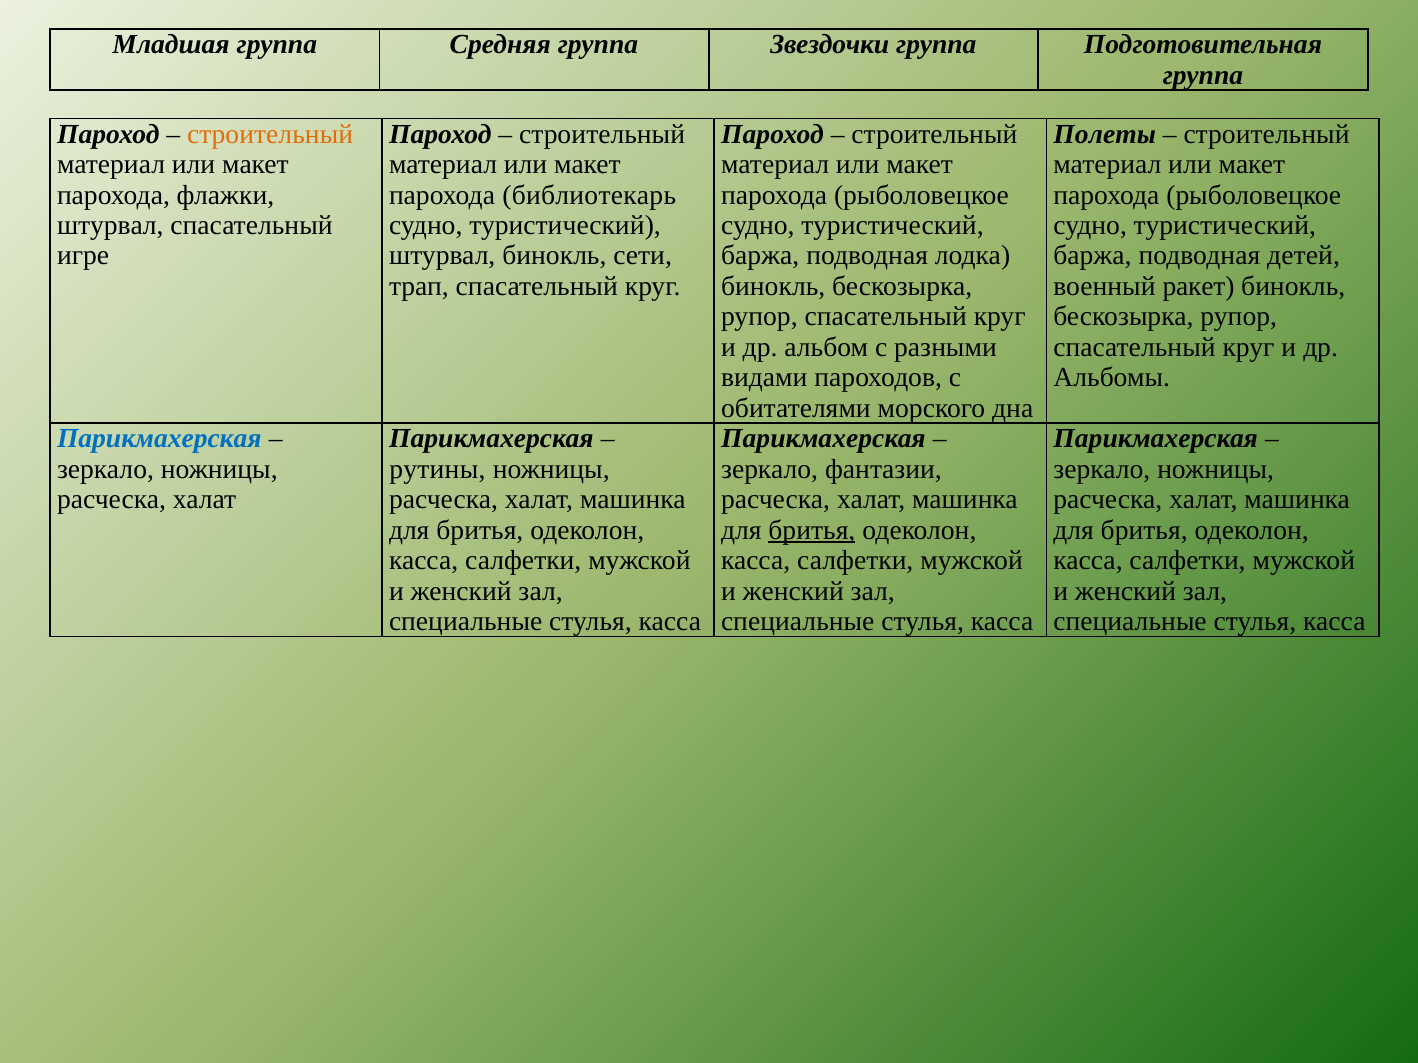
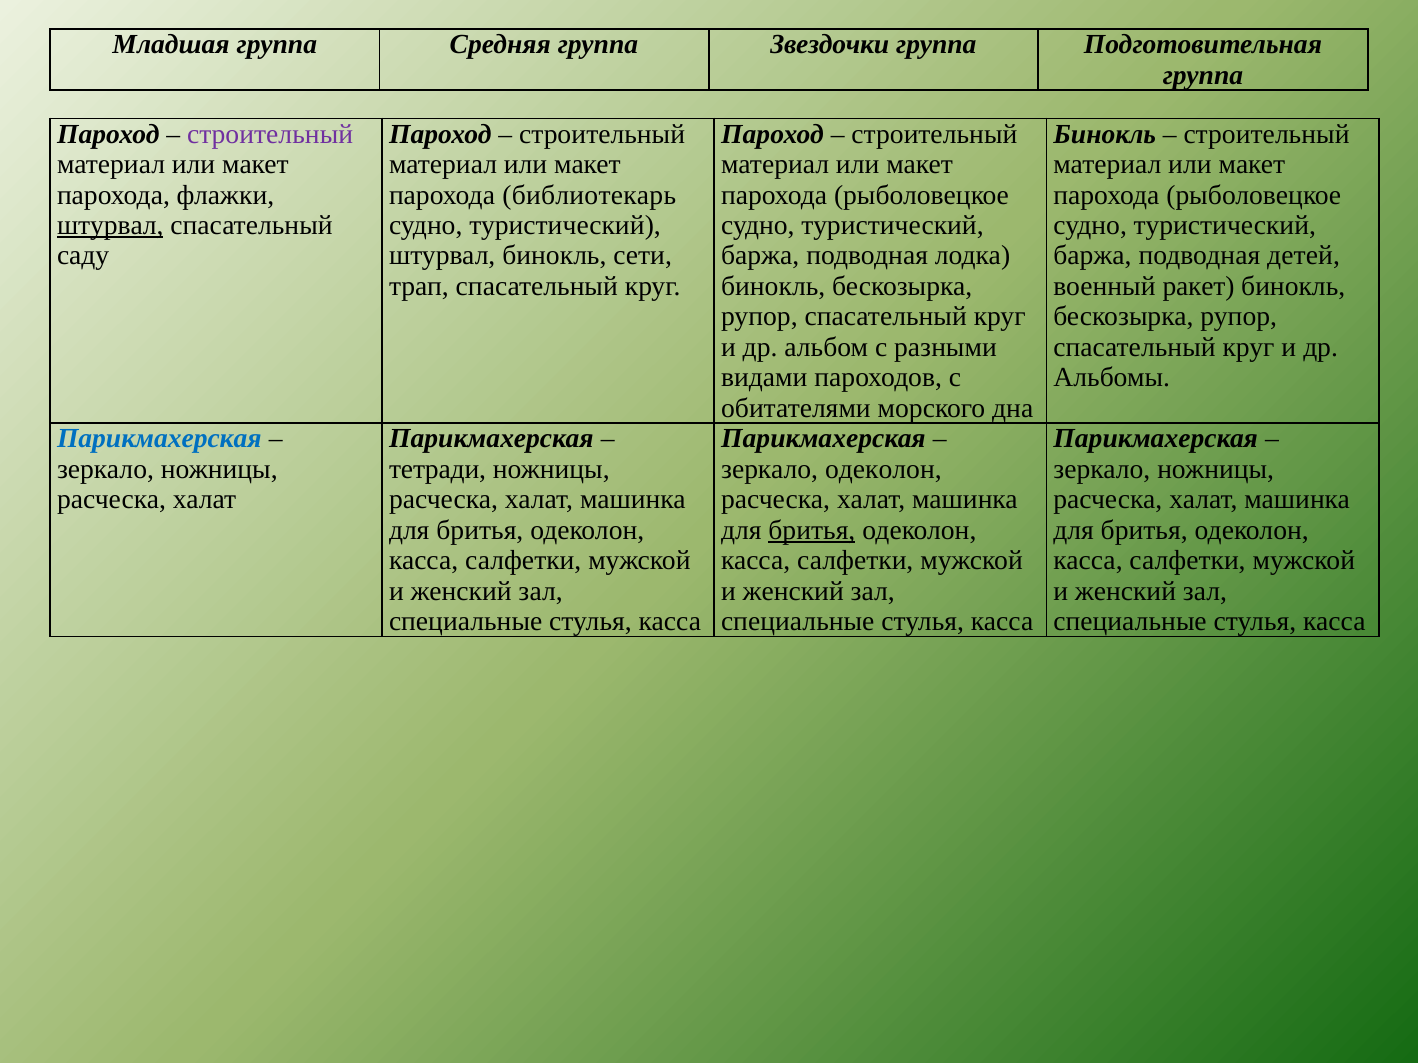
строительный at (270, 134) colour: orange -> purple
Полеты at (1105, 134): Полеты -> Бинокль
штурвал at (110, 225) underline: none -> present
игре: игре -> саду
рутины: рутины -> тетради
зеркало фантазии: фантазии -> одеколон
